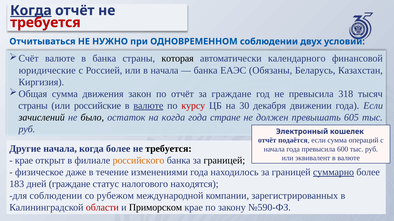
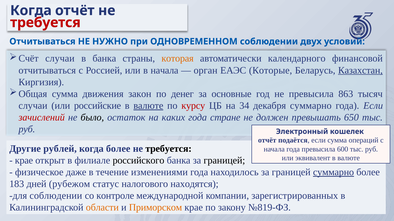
Когда at (31, 11) underline: present -> none
валюте at (60, 59): валюте -> случаи
которая colour: black -> orange
юридические at (47, 70): юридические -> отчитываться
банка at (206, 70): банка -> орган
Обязаны: Обязаны -> Которые
Казахстан underline: none -> present
по отчёт: отчёт -> денег
за граждане: граждане -> основные
318: 318 -> 863
страны at (33, 106): страны -> случаи
30: 30 -> 34
декабря движении: движении -> суммарно
зачислений colour: black -> red
на когда: когда -> каких
605: 605 -> 650
Другие начала: начала -> рублей
российского colour: orange -> black
дней граждане: граждане -> рубежом
рубежом: рубежом -> контроле
области colour: red -> orange
Приморском colour: black -> orange
№590-ФЗ: №590-ФЗ -> №819-ФЗ
